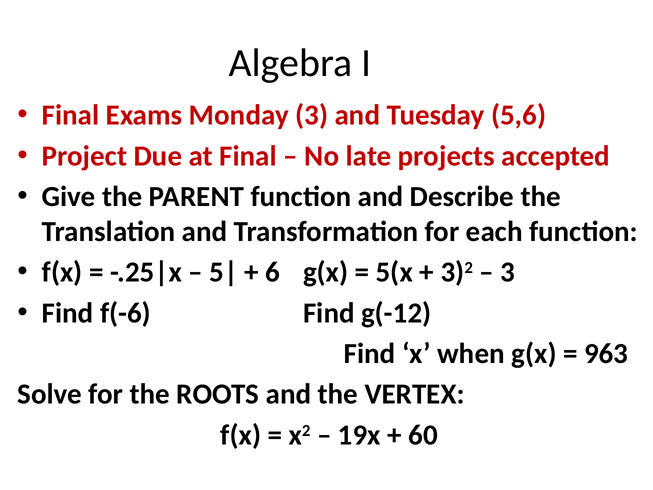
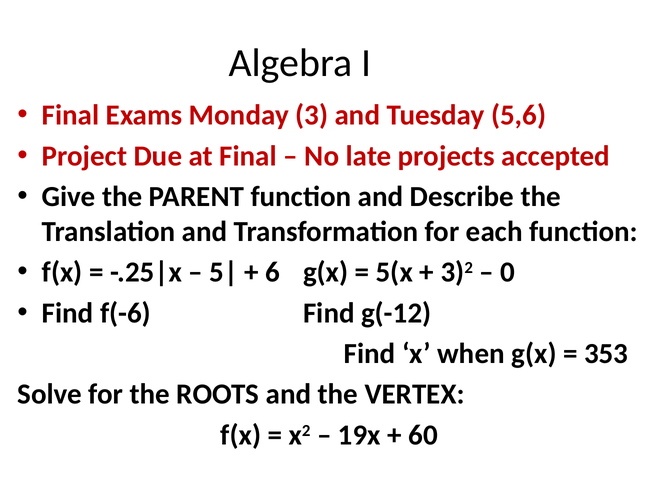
3 at (508, 272): 3 -> 0
963: 963 -> 353
